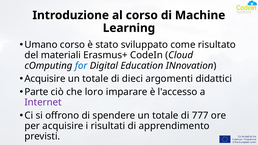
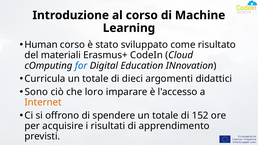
Umano: Umano -> Human
Acquisire at (45, 79): Acquisire -> Curricula
Parte: Parte -> Sono
Internet colour: purple -> orange
777: 777 -> 152
